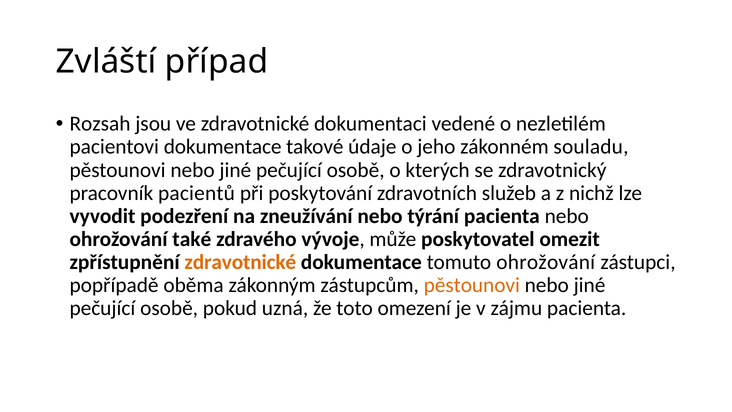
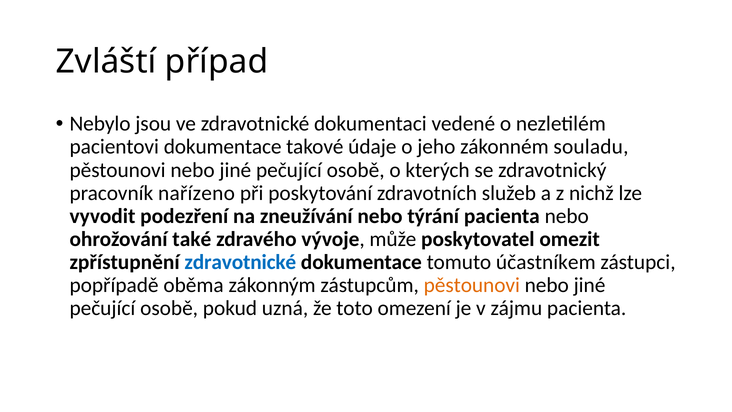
Rozsah: Rozsah -> Nebylo
pacientů: pacientů -> nařízeno
zdravotnické at (240, 262) colour: orange -> blue
tomuto ohrožování: ohrožování -> účastníkem
